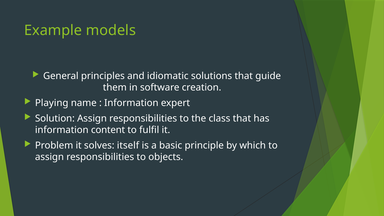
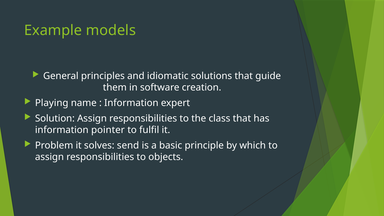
content: content -> pointer
itself: itself -> send
